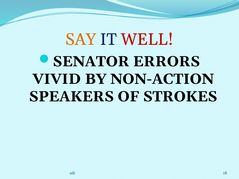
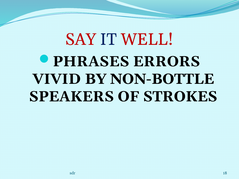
SAY colour: orange -> red
SENATOR: SENATOR -> PHRASES
NON-ACTION: NON-ACTION -> NON-BOTTLE
